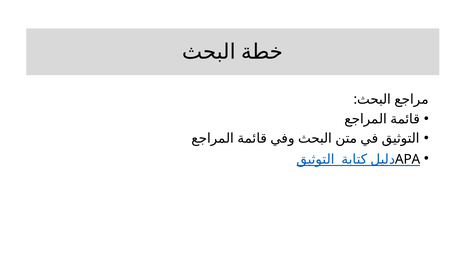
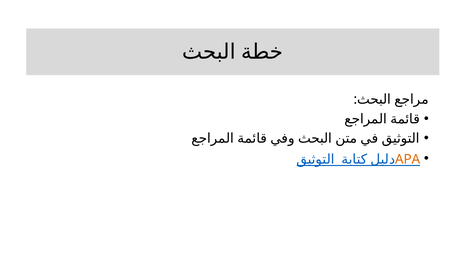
APA colour: black -> orange
